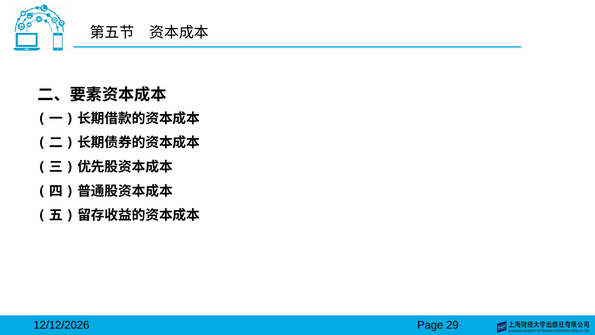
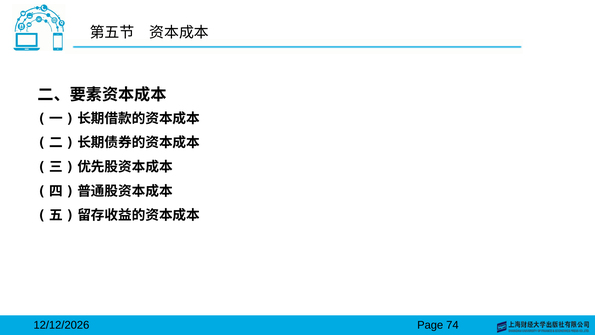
29: 29 -> 74
